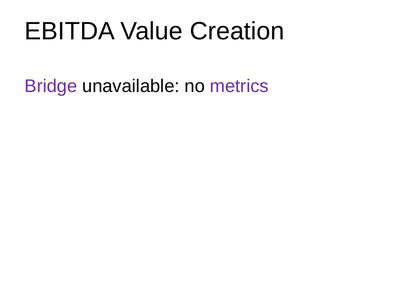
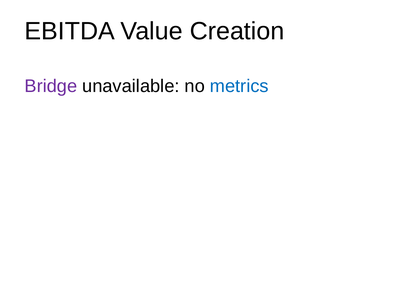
metrics colour: purple -> blue
